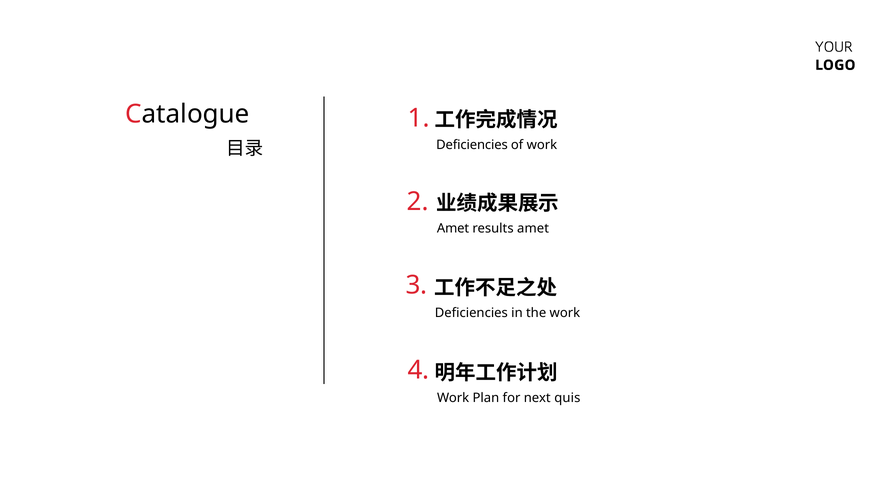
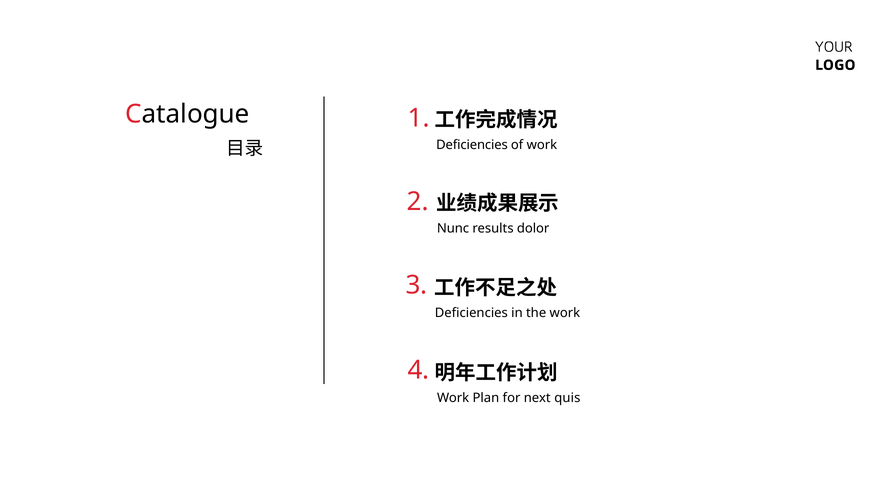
Amet at (453, 228): Amet -> Nunc
results amet: amet -> dolor
